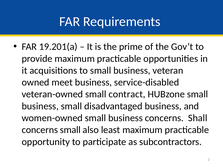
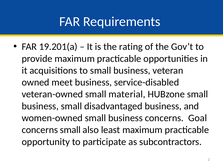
prime: prime -> rating
contract: contract -> material
Shall: Shall -> Goal
